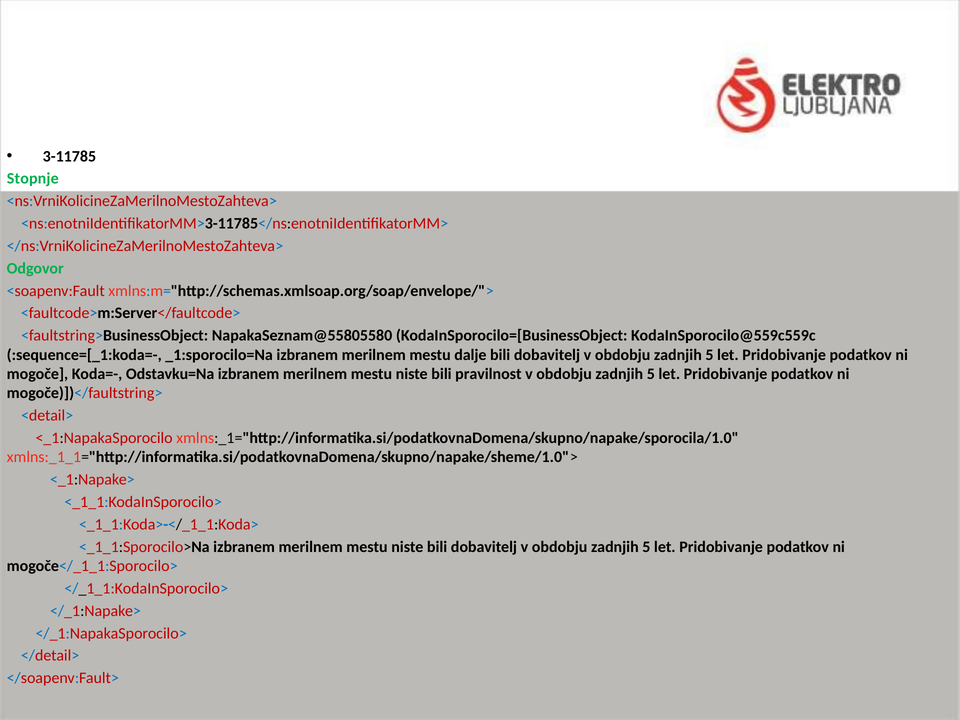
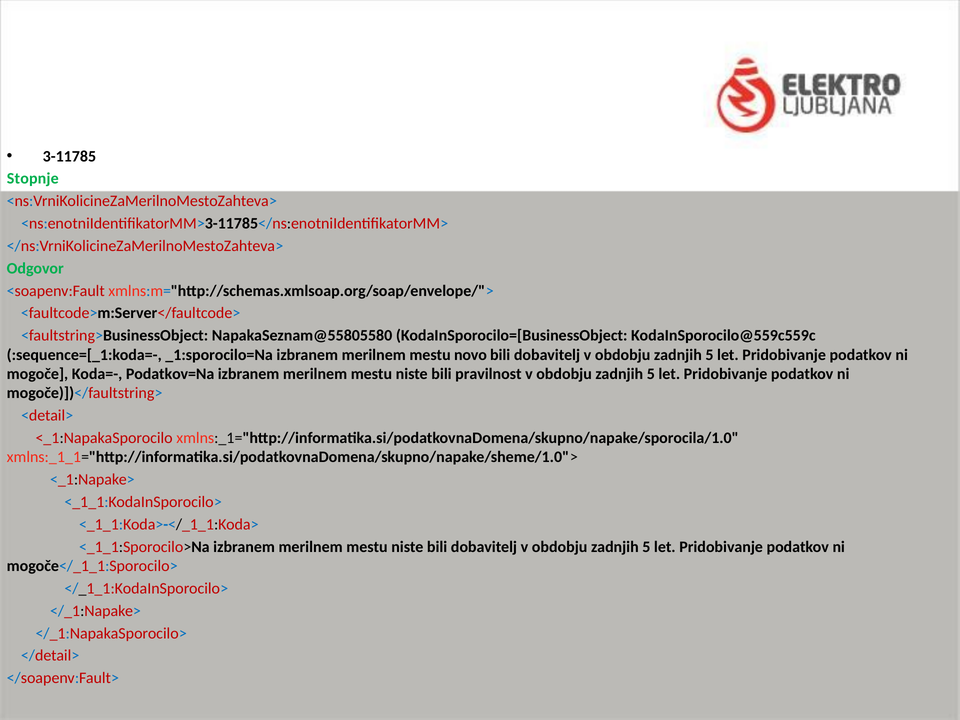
dalje: dalje -> novo
Odstavku=Na: Odstavku=Na -> Podatkov=Na
